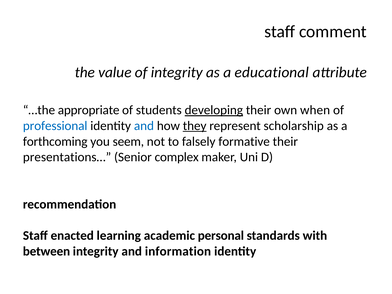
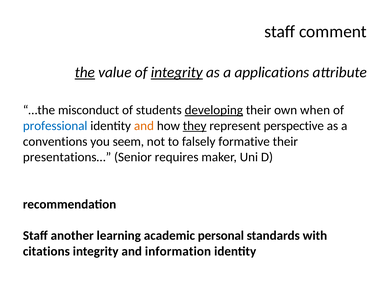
the underline: none -> present
integrity at (177, 72) underline: none -> present
educational: educational -> applications
appropriate: appropriate -> misconduct
and at (144, 126) colour: blue -> orange
scholarship: scholarship -> perspective
forthcoming: forthcoming -> conventions
complex: complex -> requires
enacted: enacted -> another
between: between -> citations
